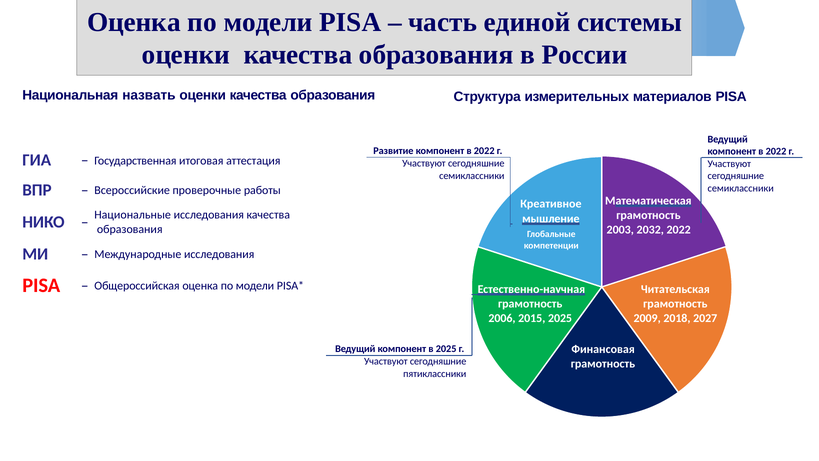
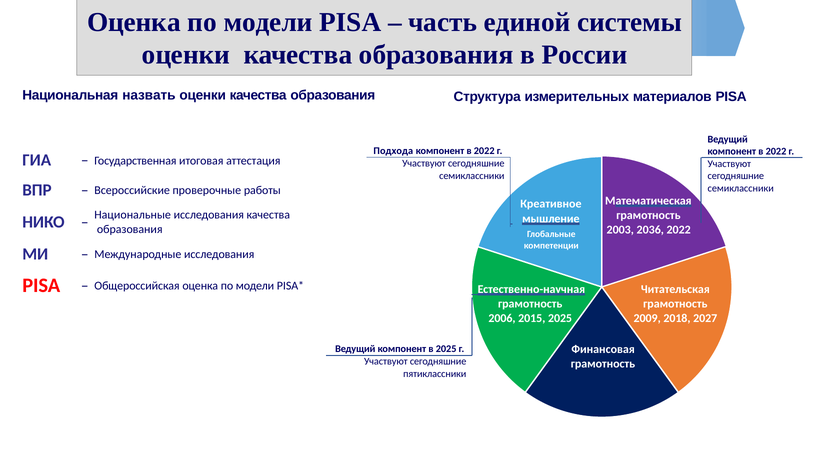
Развитие: Развитие -> Подхода
2032: 2032 -> 2036
